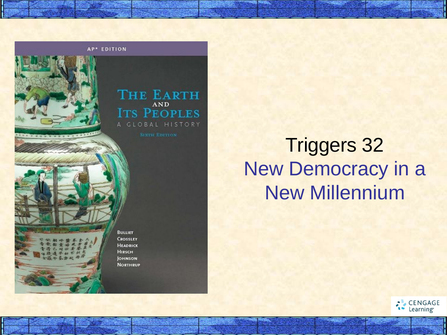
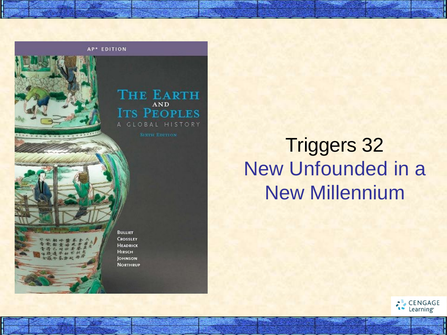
Democracy: Democracy -> Unfounded
